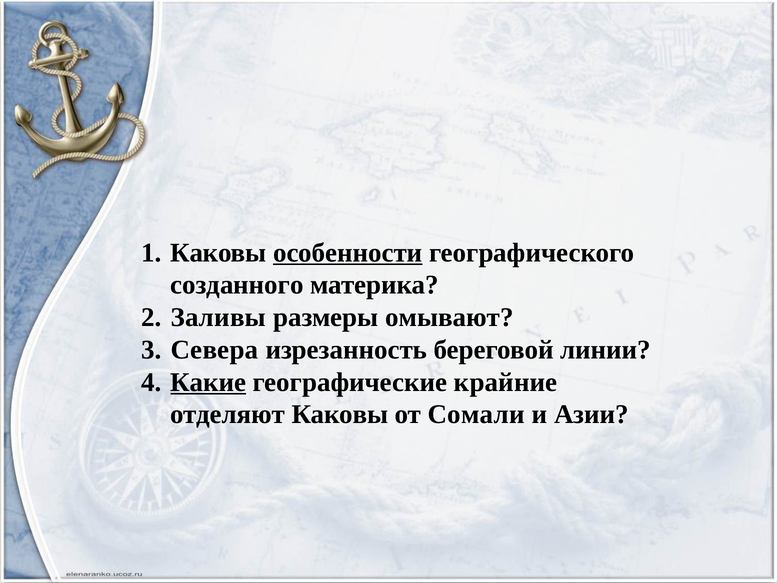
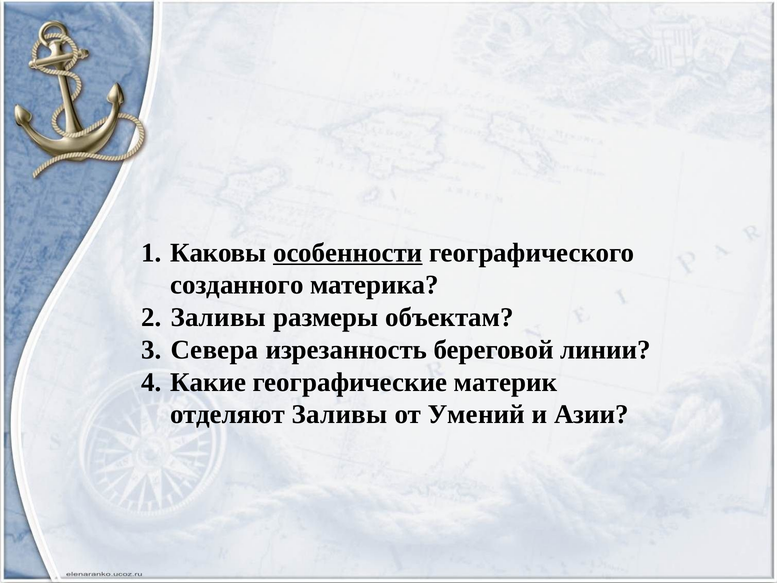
омывают: омывают -> объектам
Какие underline: present -> none
крайние: крайние -> материк
отделяют Каковы: Каковы -> Заливы
Сомали: Сомали -> Умений
